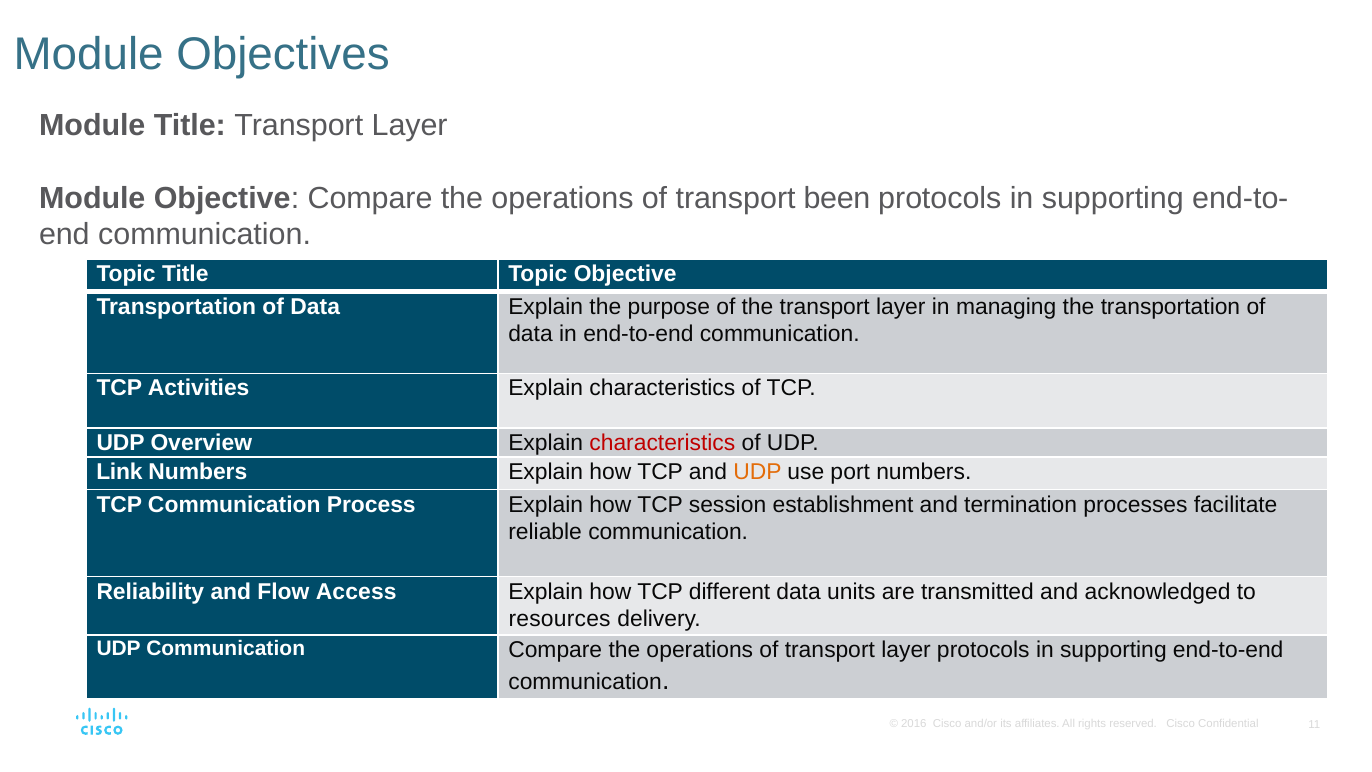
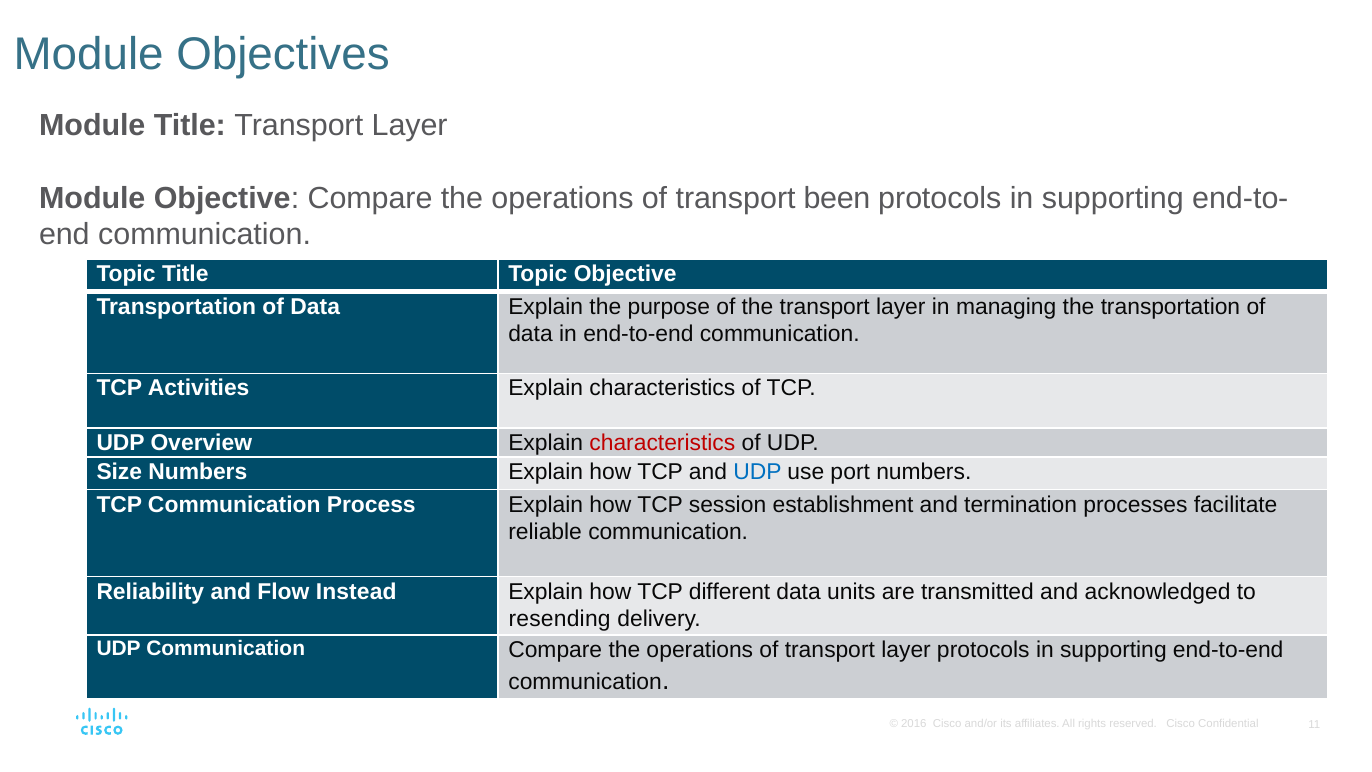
Link: Link -> Size
UDP at (757, 472) colour: orange -> blue
Access: Access -> Instead
resources: resources -> resending
